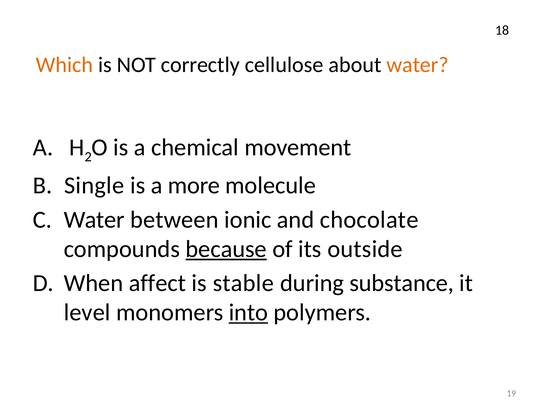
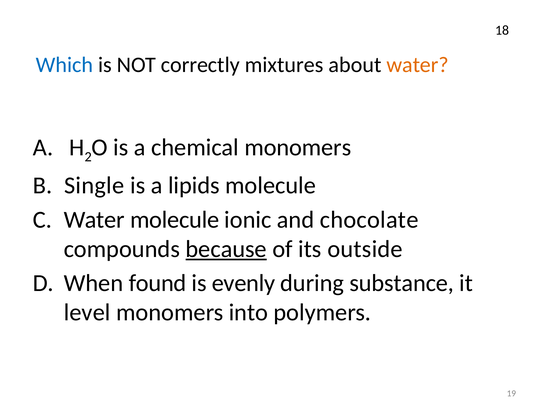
Which colour: orange -> blue
cellulose: cellulose -> mixtures
chemical movement: movement -> monomers
more: more -> lipids
Water between: between -> molecule
affect: affect -> found
stable: stable -> evenly
into underline: present -> none
